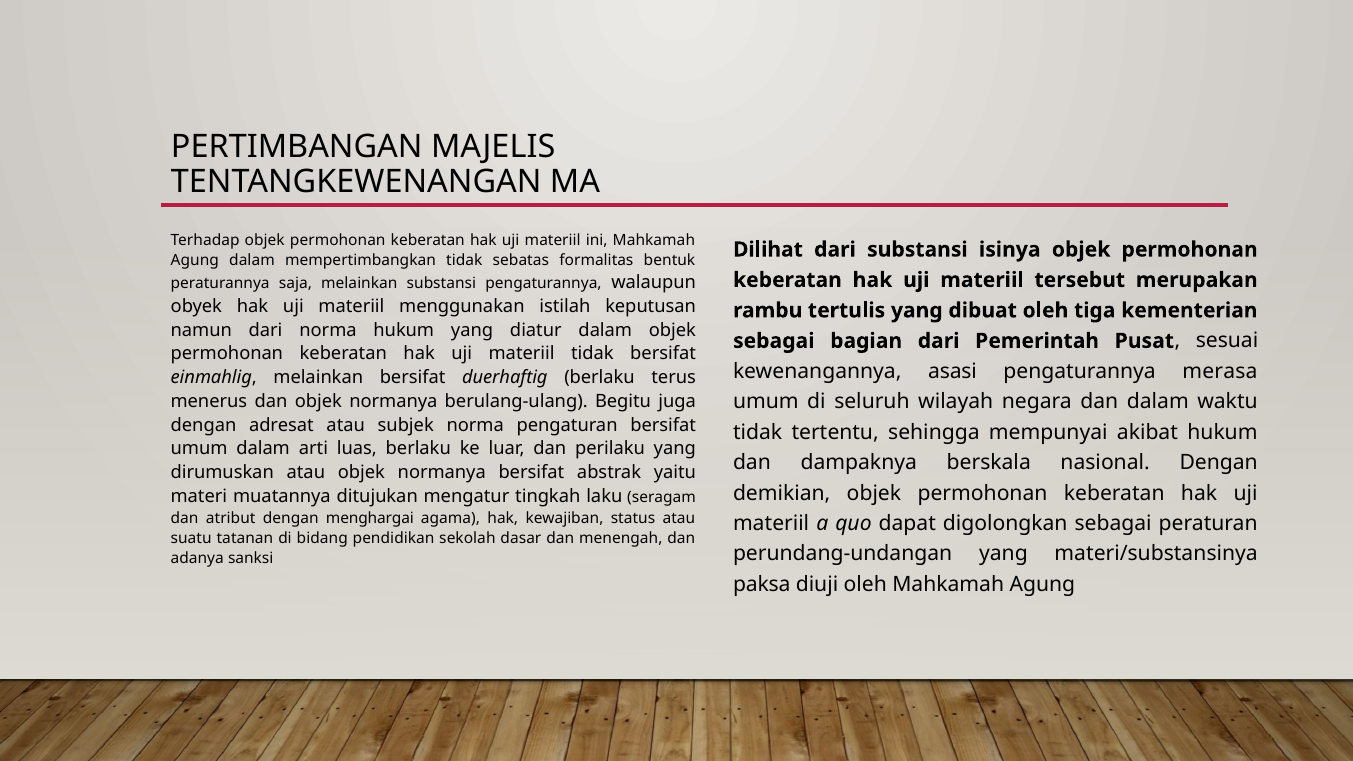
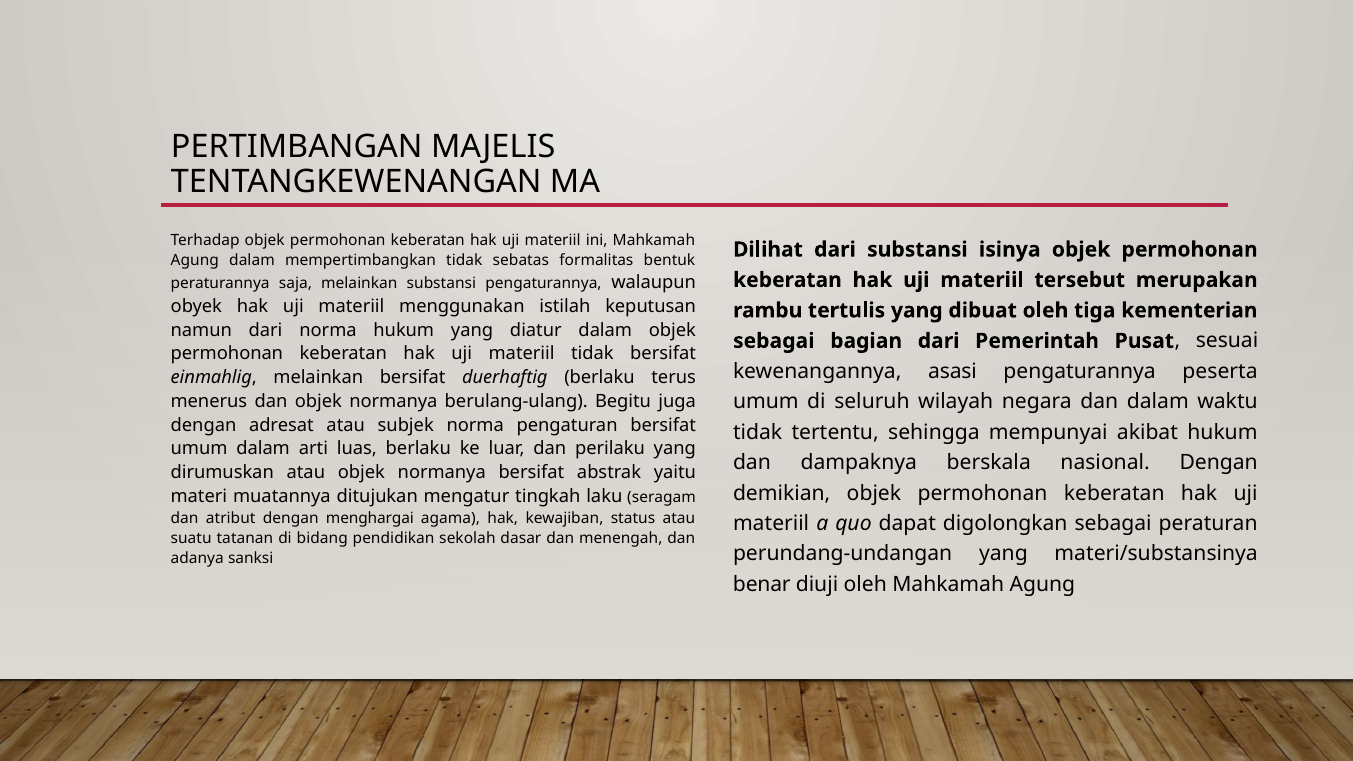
merasa: merasa -> peserta
paksa: paksa -> benar
